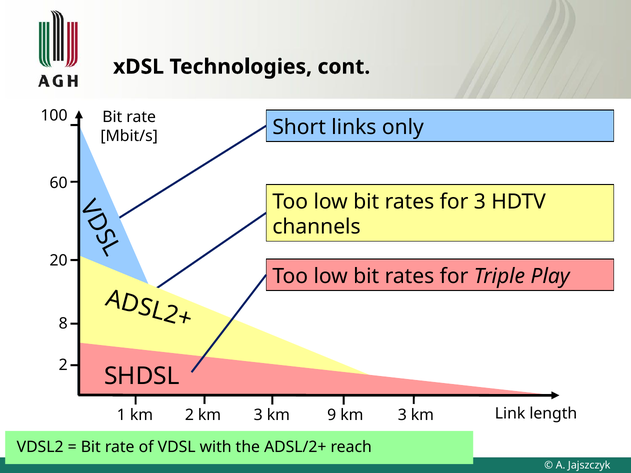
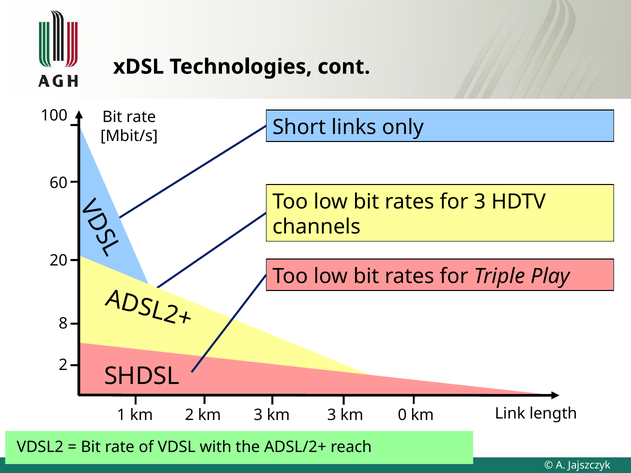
3 km 9: 9 -> 3
3 at (402, 415): 3 -> 0
